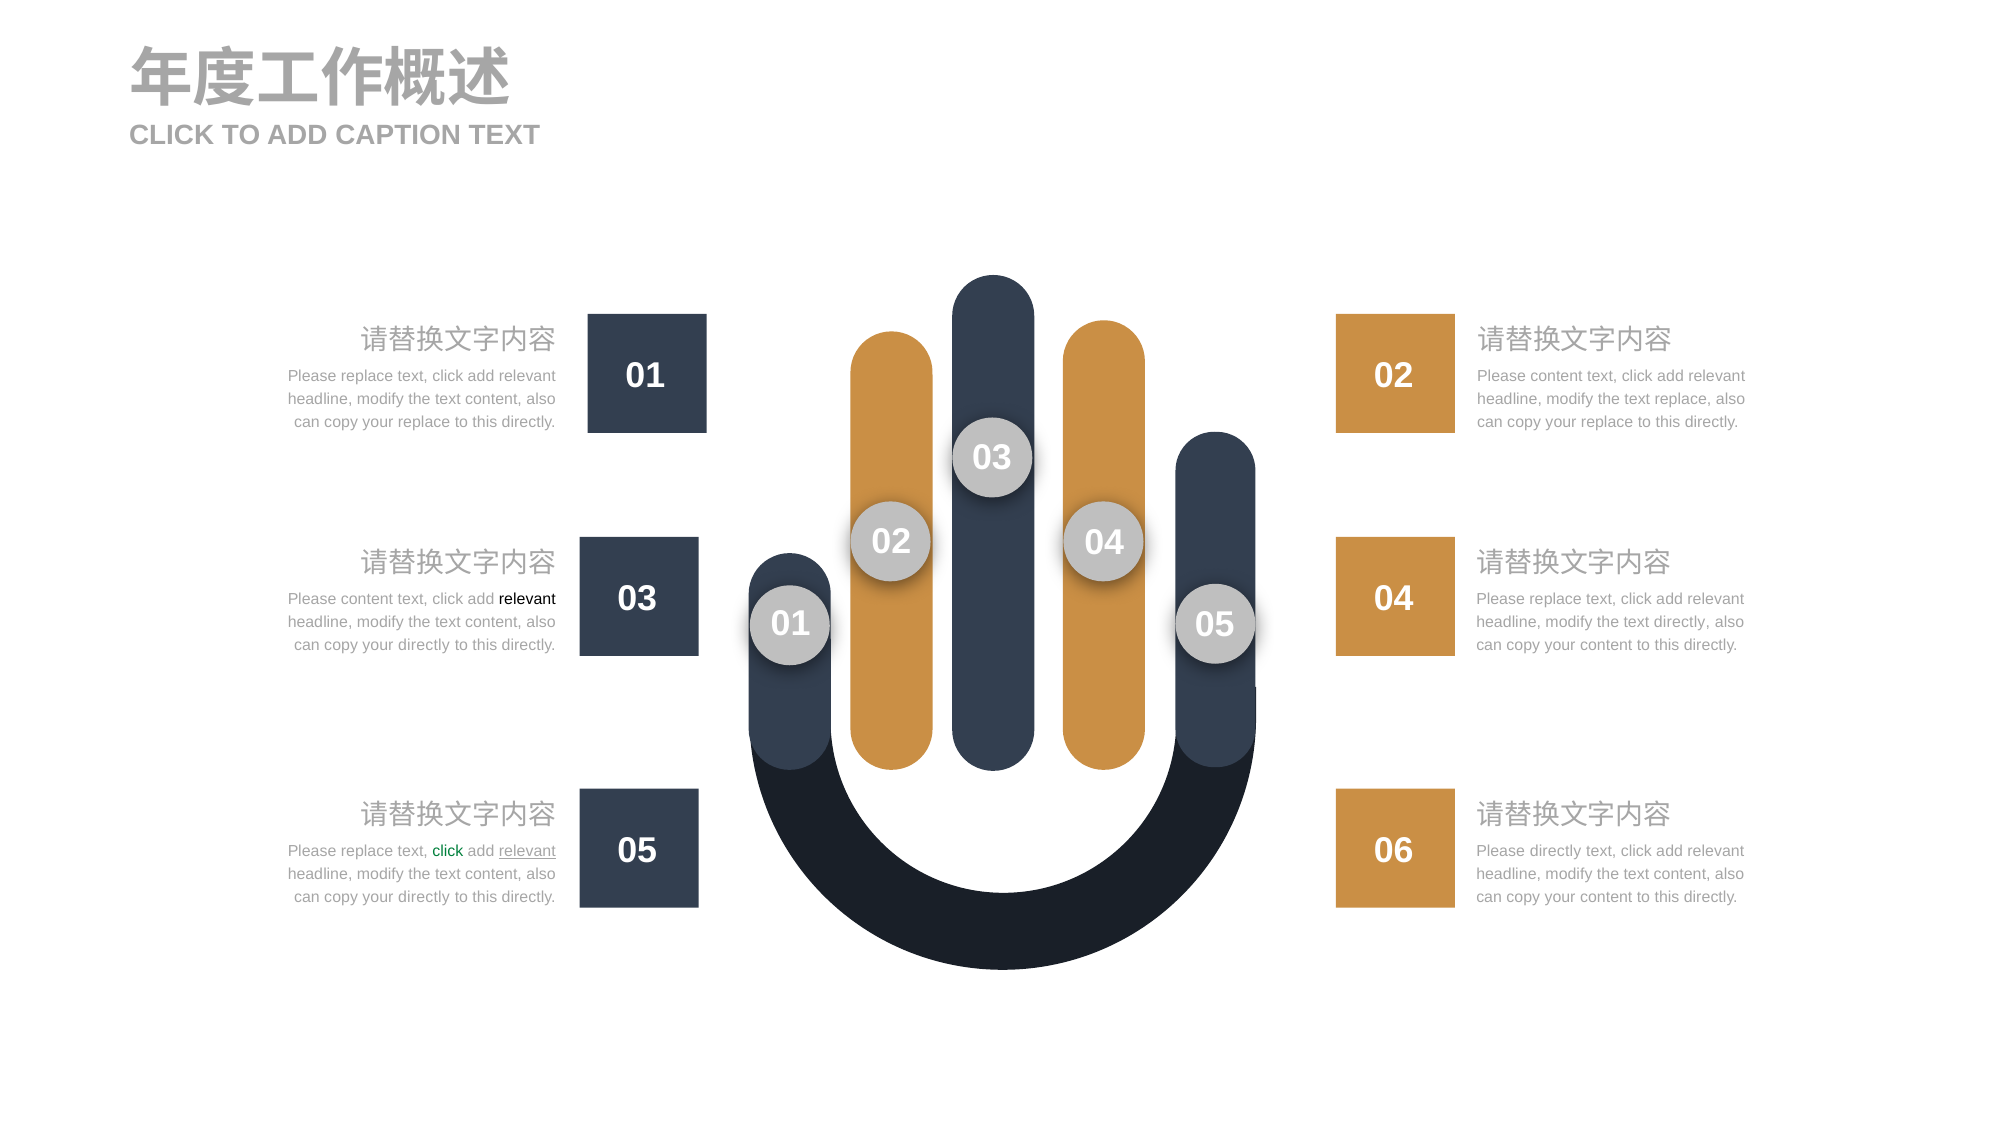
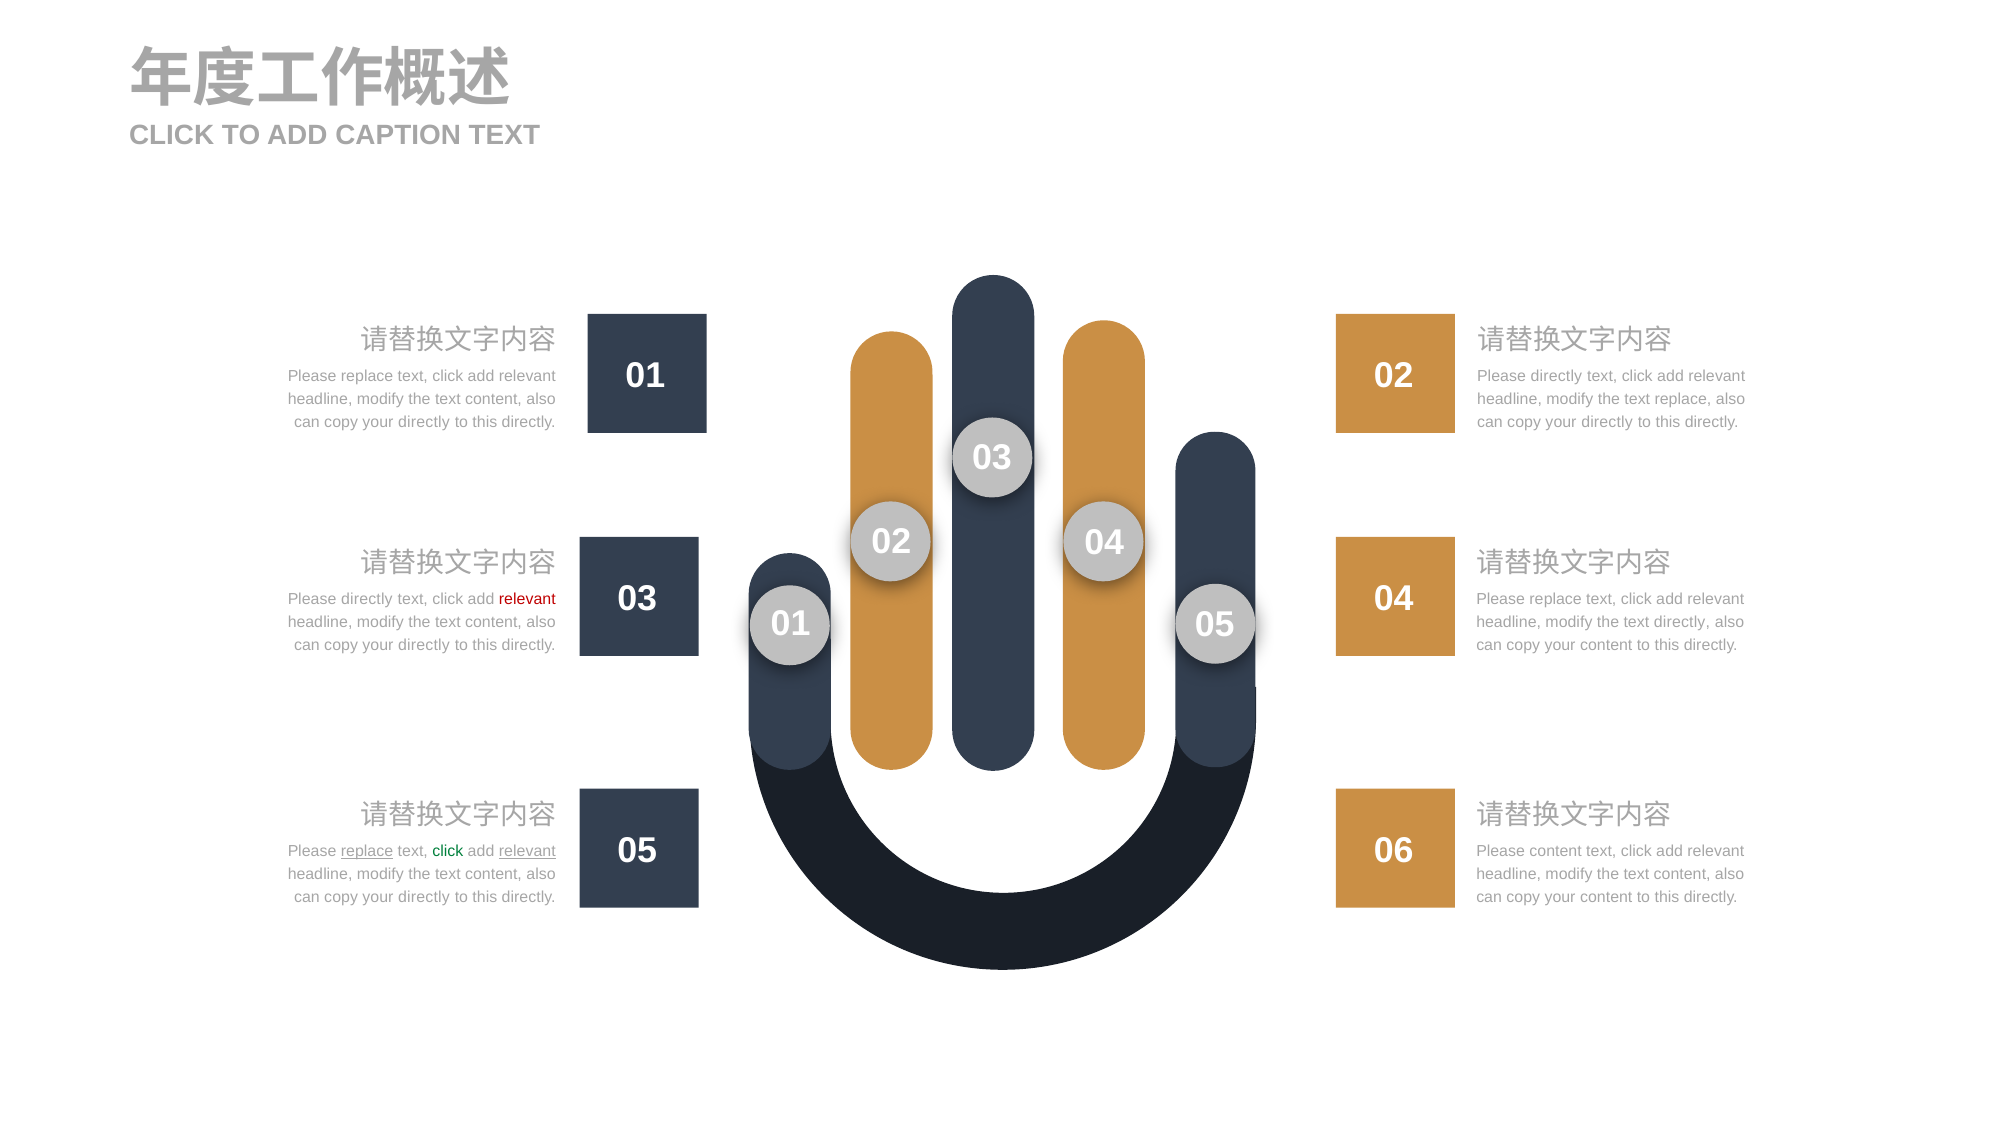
content at (1556, 377): content -> directly
replace at (424, 422): replace -> directly
replace at (1607, 422): replace -> directly
content at (367, 600): content -> directly
relevant at (527, 600) colour: black -> red
replace at (367, 852) underline: none -> present
Please directly: directly -> content
